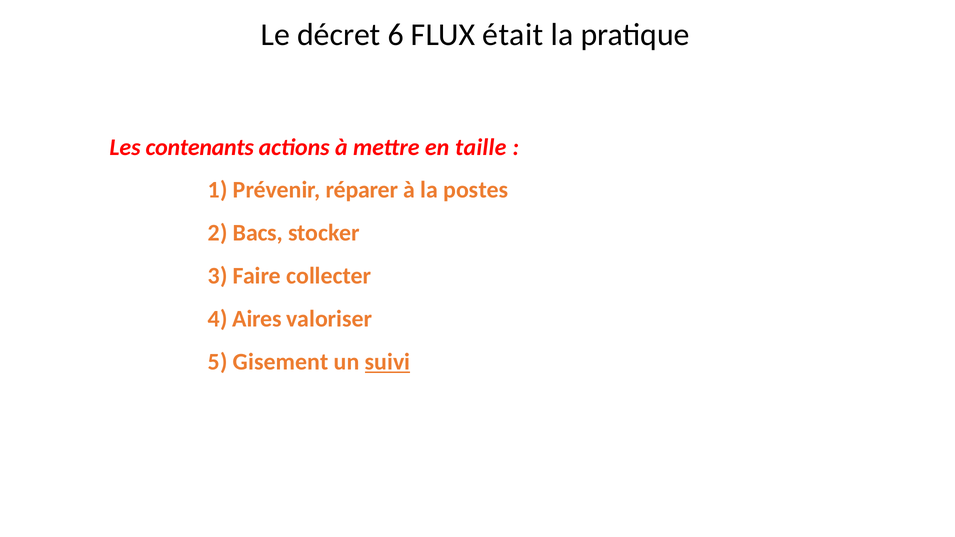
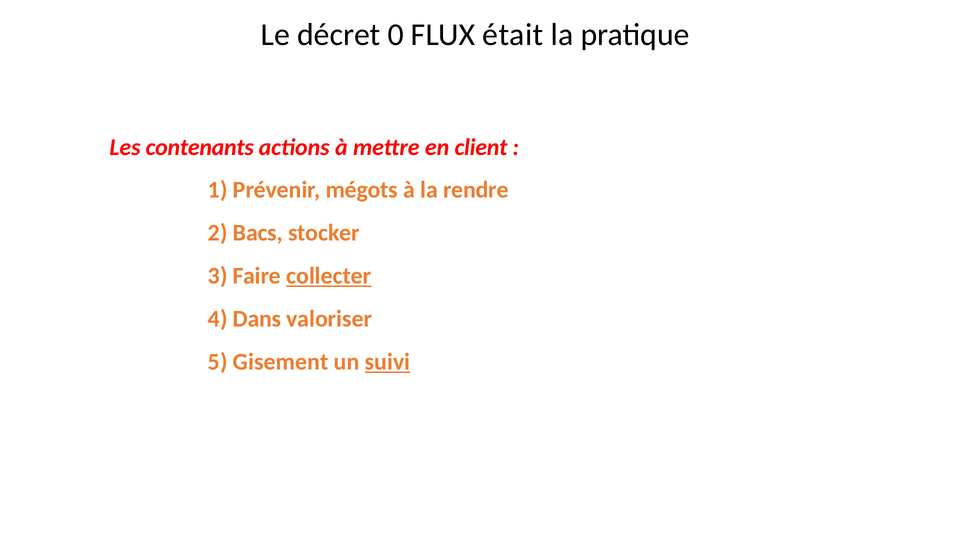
6: 6 -> 0
taille: taille -> client
réparer: réparer -> mégots
postes: postes -> rendre
collecter underline: none -> present
Aires: Aires -> Dans
